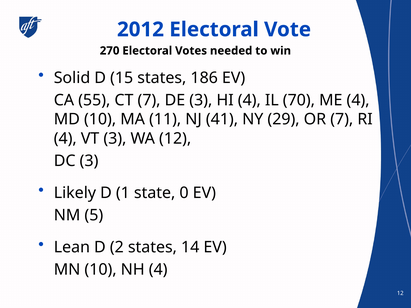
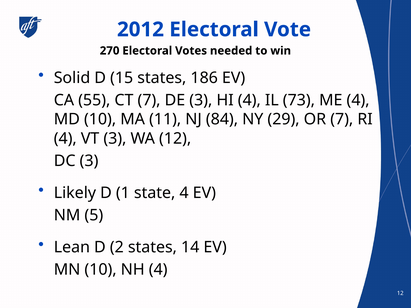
70: 70 -> 73
41: 41 -> 84
state 0: 0 -> 4
